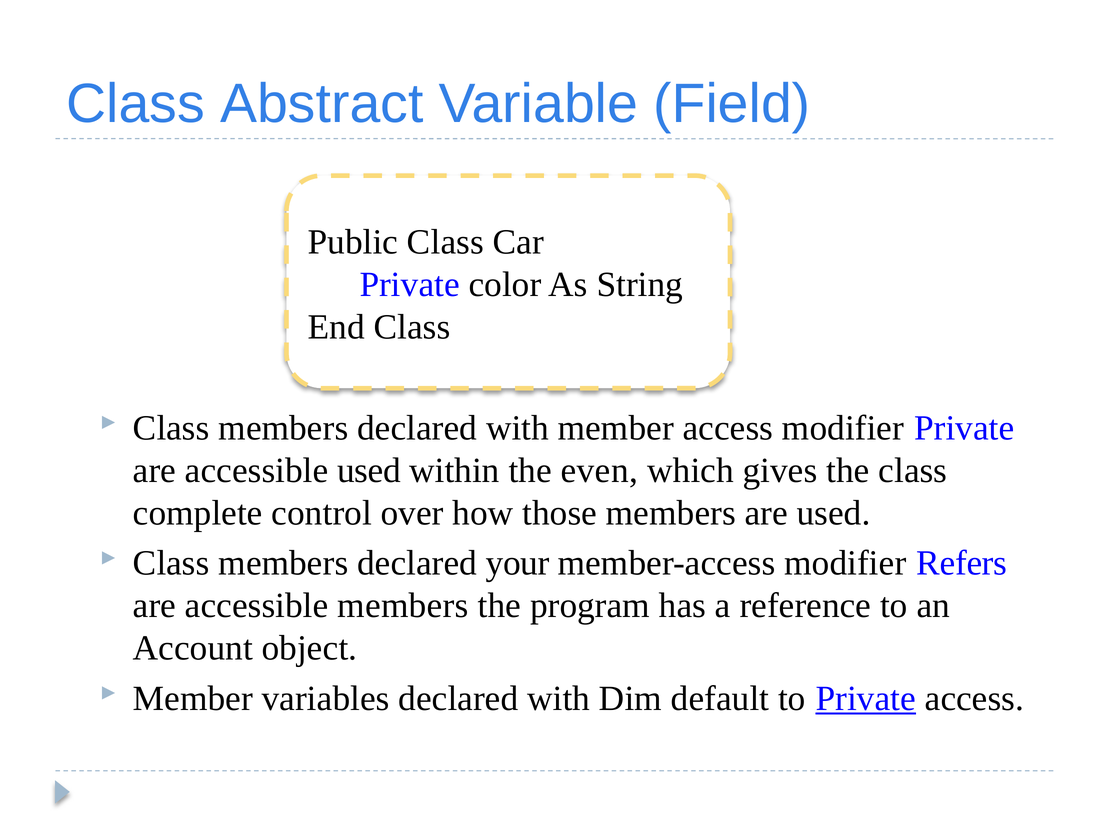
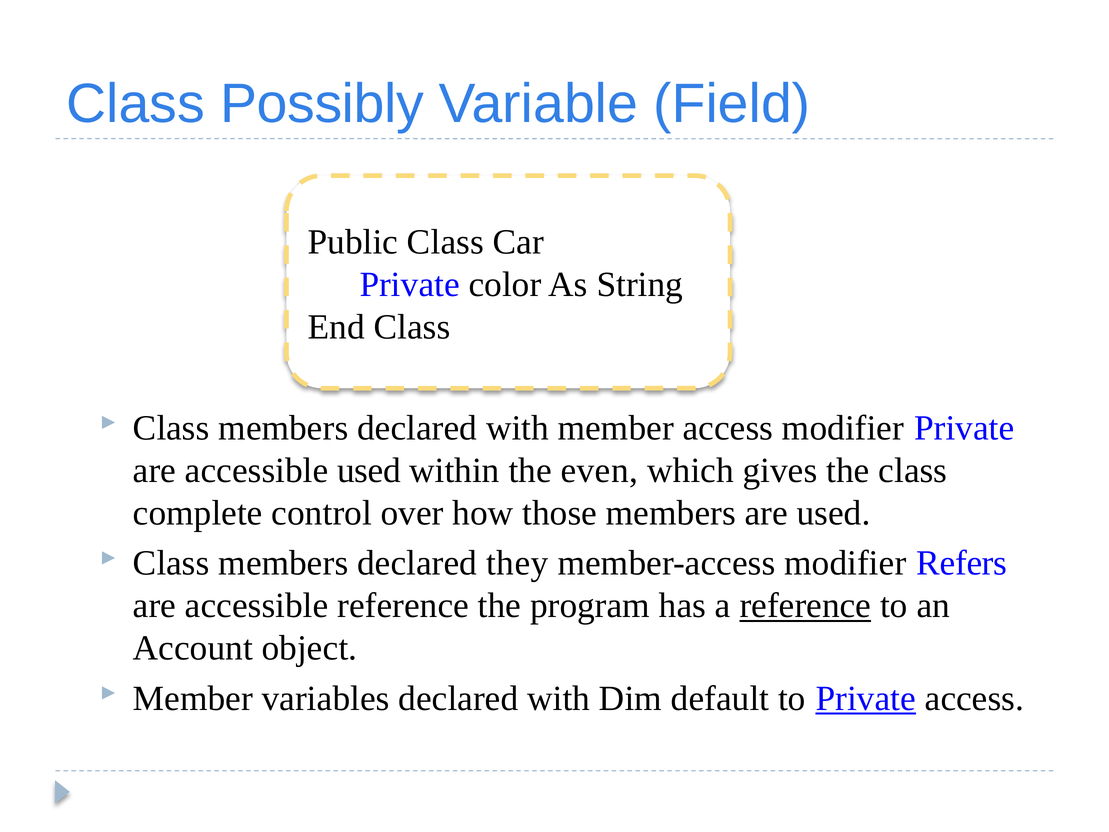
Abstract: Abstract -> Possibly
your: your -> they
accessible members: members -> reference
reference at (805, 606) underline: none -> present
